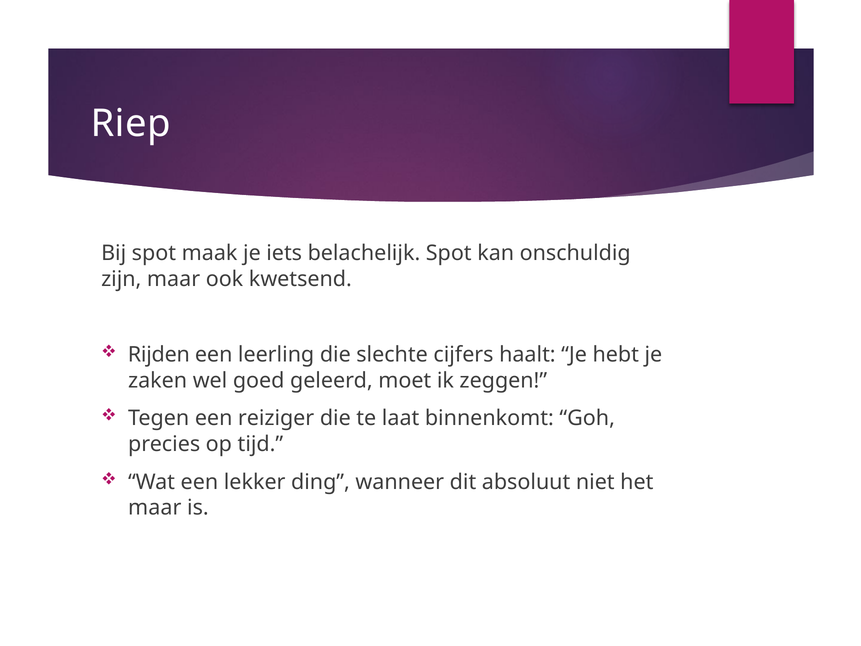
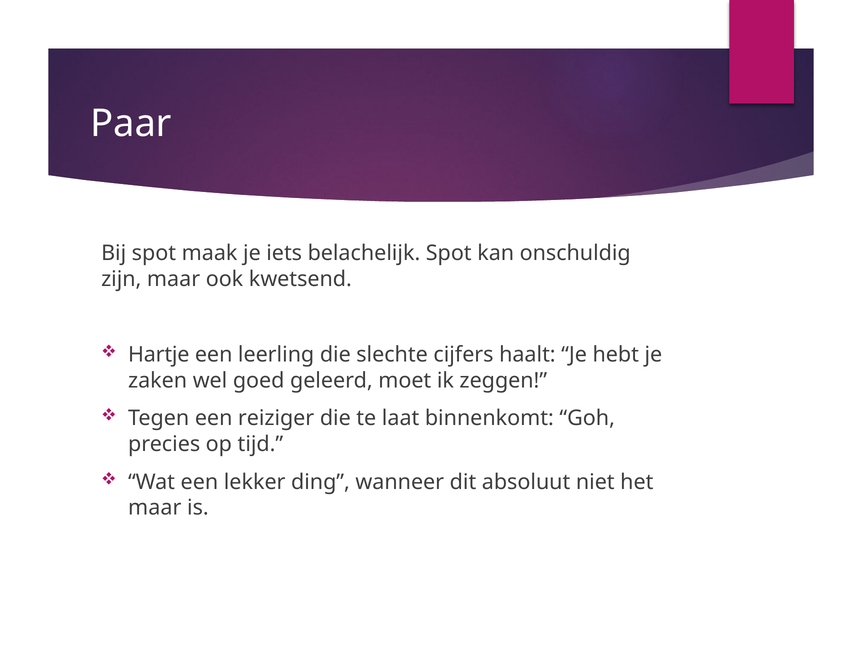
Riep: Riep -> Paar
Rijden: Rijden -> Hartje
